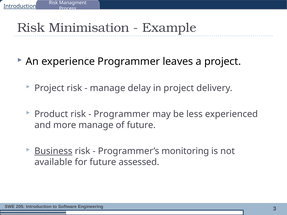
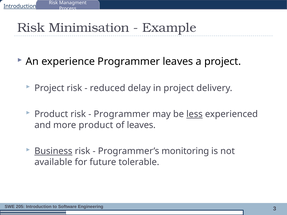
manage at (108, 88): manage -> reduced
less underline: none -> present
more manage: manage -> product
of future: future -> leaves
assessed: assessed -> tolerable
